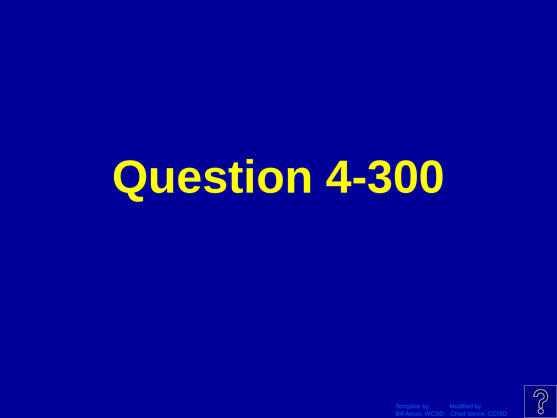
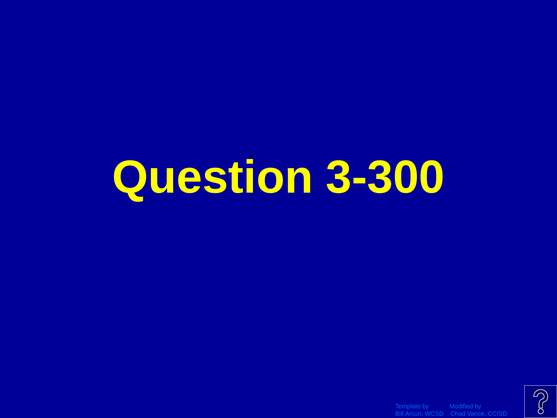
4-300: 4-300 -> 3-300
